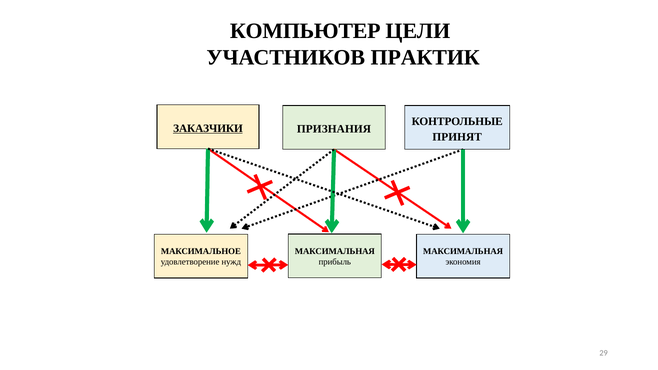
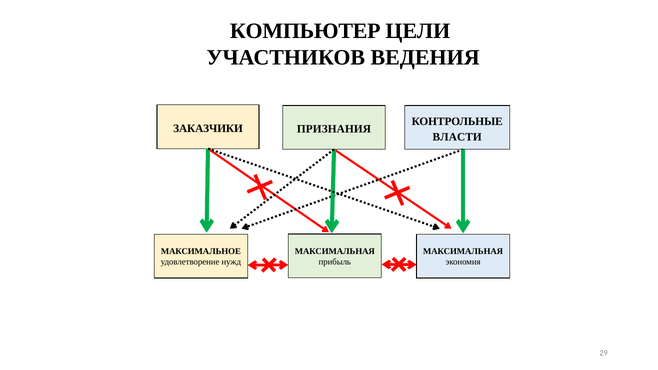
ПРАКТИК: ПРАКТИК -> ВЕДЕНИЯ
ЗАКАЗЧИКИ underline: present -> none
ПРИНЯТ: ПРИНЯТ -> ВЛАСТИ
